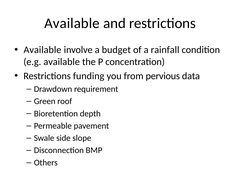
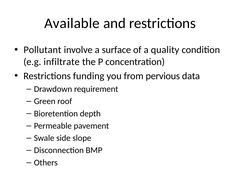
Available at (42, 50): Available -> Pollutant
budget: budget -> surface
rainfall: rainfall -> quality
e.g available: available -> infiltrate
